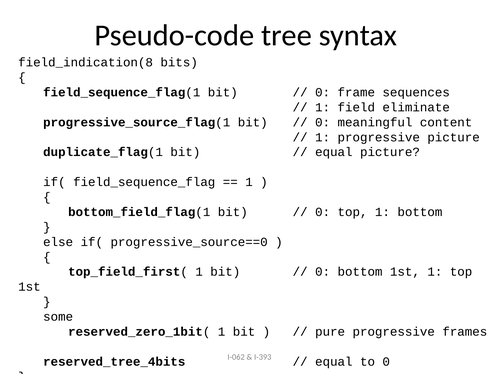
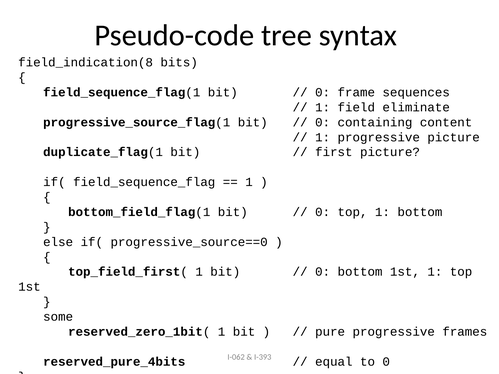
meaningful: meaningful -> containing
equal at (334, 152): equal -> first
reserved_tree_4bits: reserved_tree_4bits -> reserved_pure_4bits
